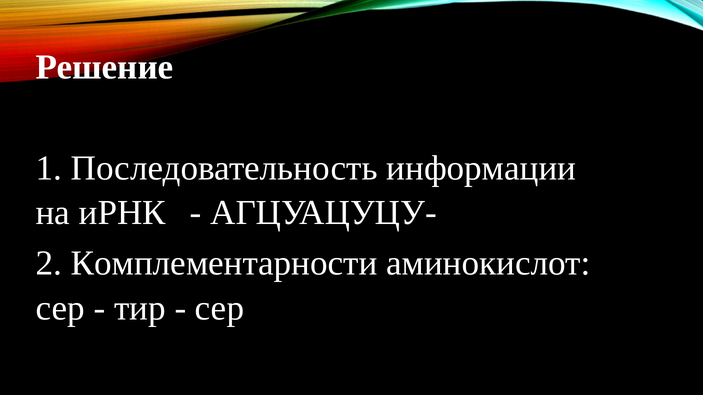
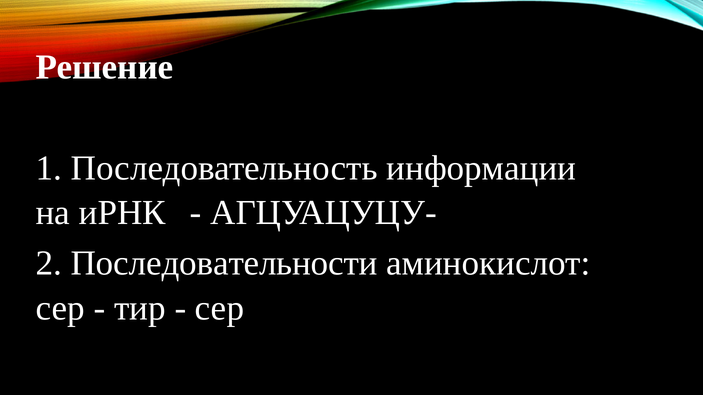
Комплементарности: Комплементарности -> Последовательности
